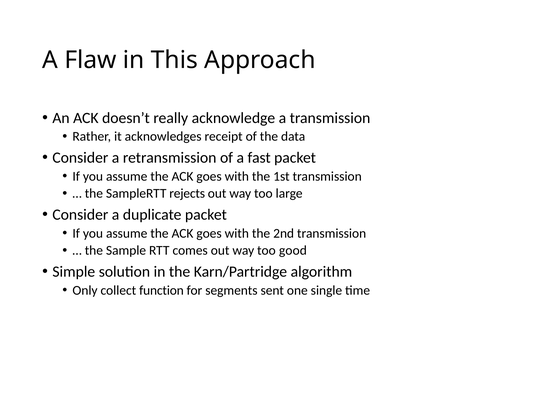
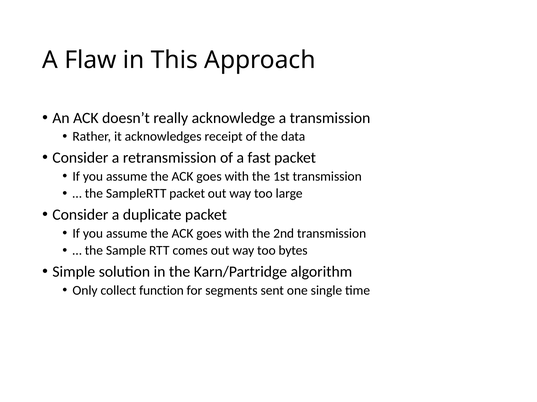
SampleRTT rejects: rejects -> packet
good: good -> bytes
